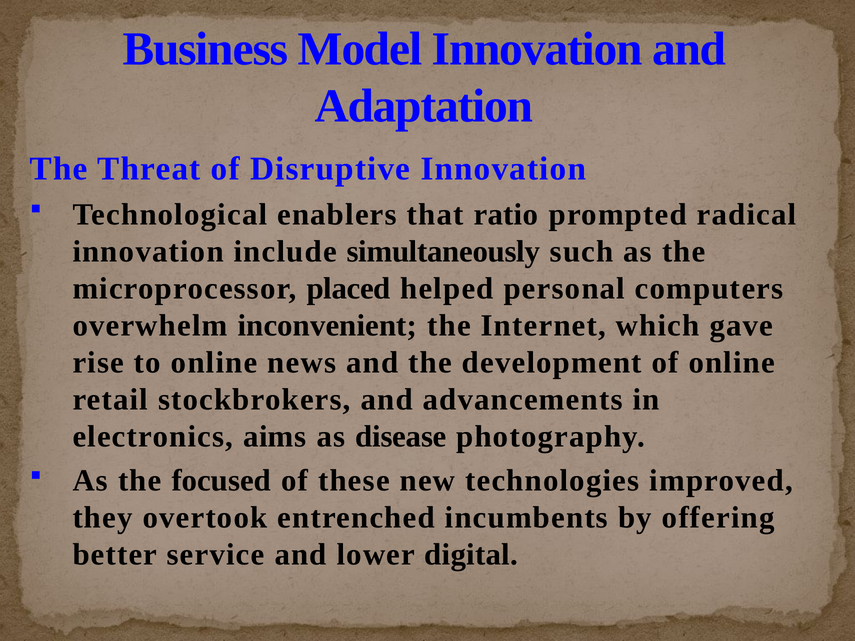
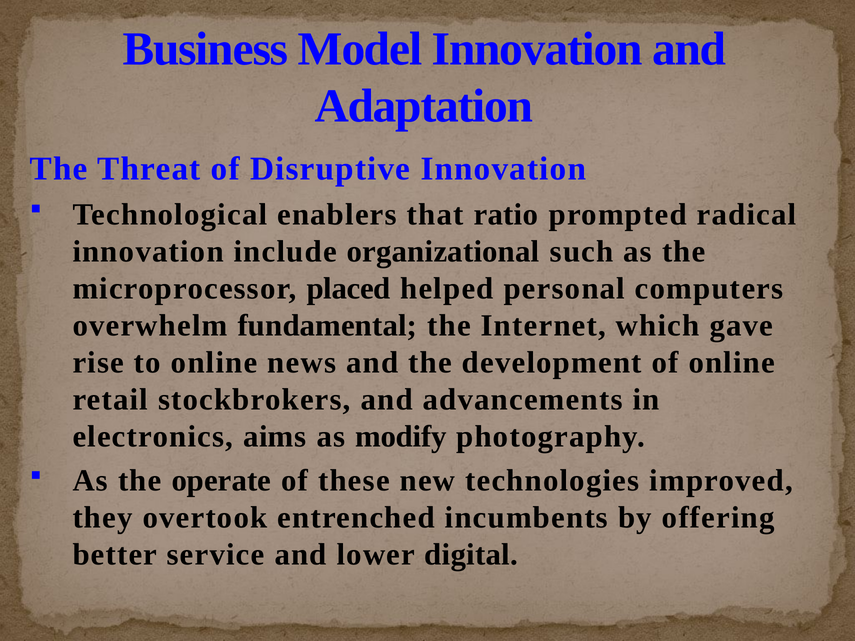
simultaneously: simultaneously -> organizational
inconvenient: inconvenient -> fundamental
disease: disease -> modify
focused: focused -> operate
